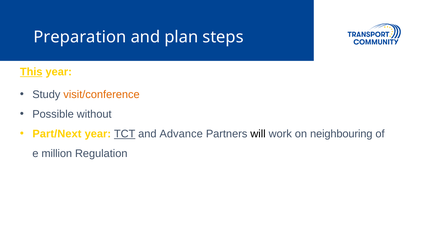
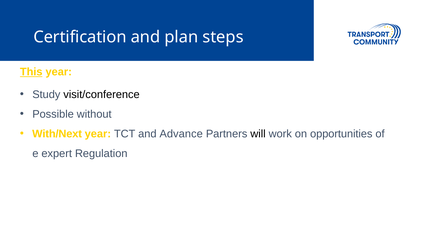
Preparation: Preparation -> Certification
visit/conference colour: orange -> black
Part/Next: Part/Next -> With/Next
TCT underline: present -> none
neighbouring: neighbouring -> opportunities
million: million -> expert
